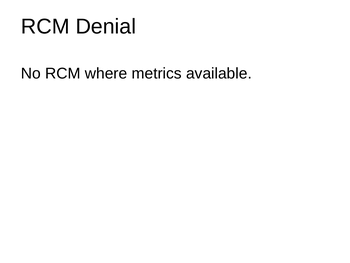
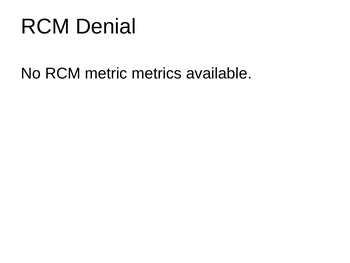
where: where -> metric
